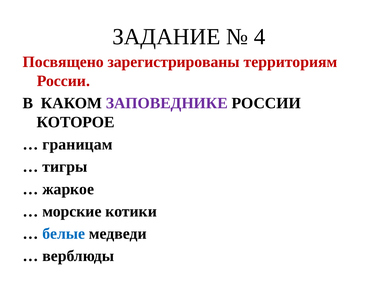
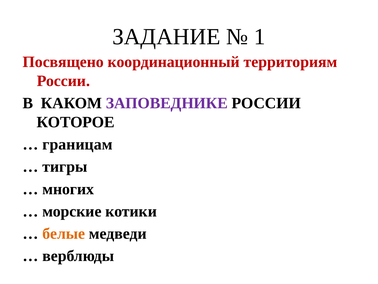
4: 4 -> 1
зарегистрированы: зарегистрированы -> координационный
жаркое: жаркое -> многих
белые colour: blue -> orange
